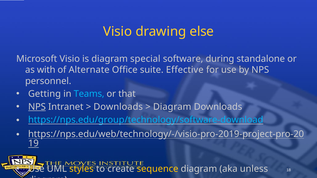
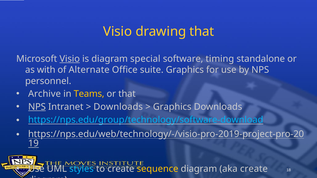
drawing else: else -> that
Visio at (70, 59) underline: none -> present
during: during -> timing
suite Effective: Effective -> Graphics
Getting: Getting -> Archive
Teams colour: light blue -> yellow
Diagram at (172, 107): Diagram -> Graphics
styles colour: yellow -> light blue
aka unless: unless -> create
